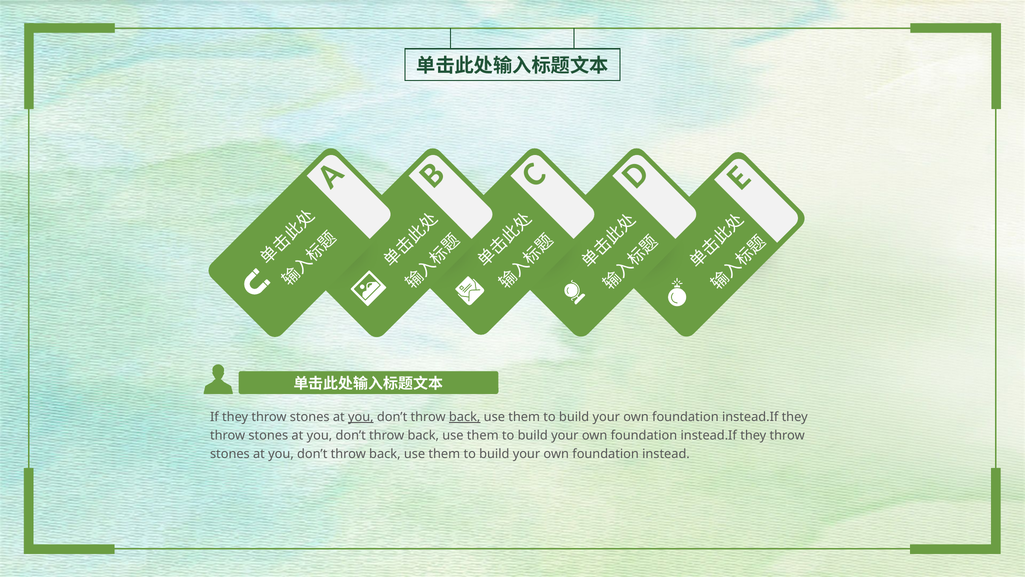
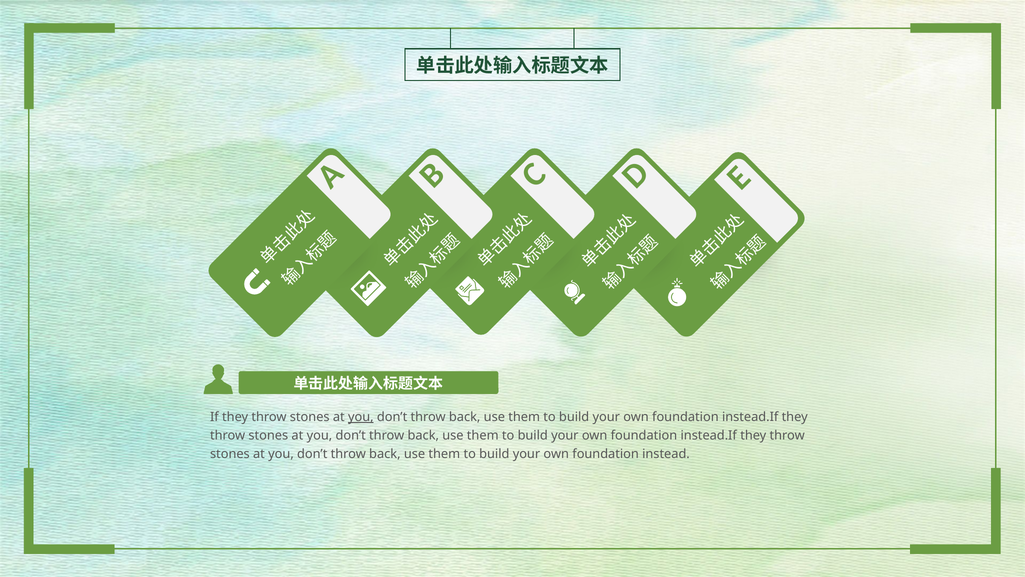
back at (465, 417) underline: present -> none
